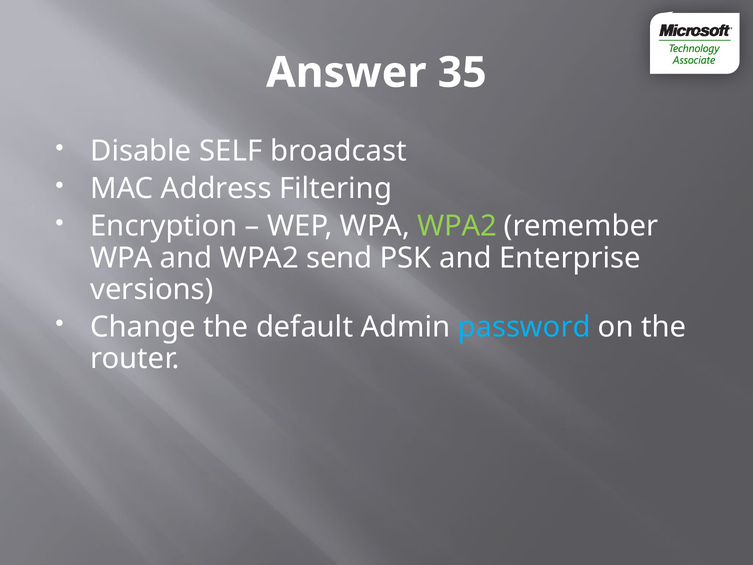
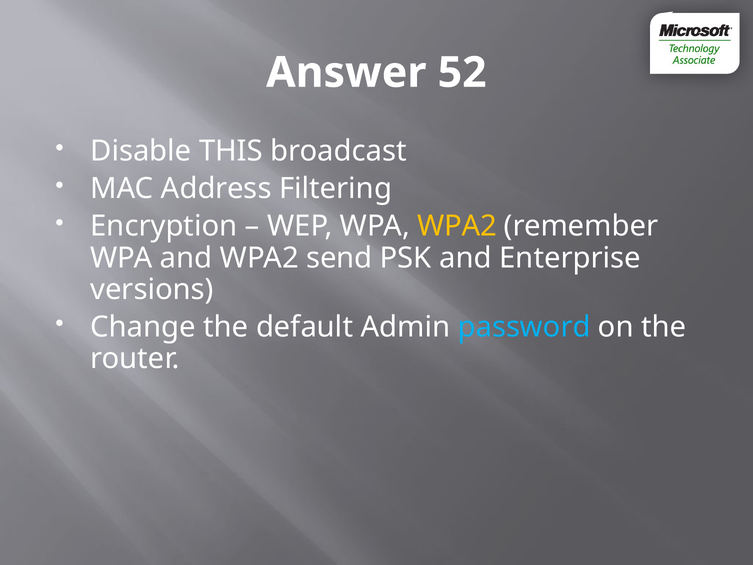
35: 35 -> 52
SELF: SELF -> THIS
WPA2 at (457, 226) colour: light green -> yellow
